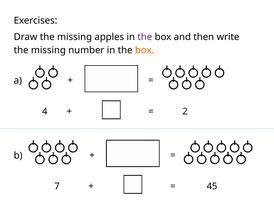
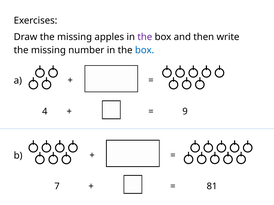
box at (145, 50) colour: orange -> blue
2: 2 -> 9
45: 45 -> 81
